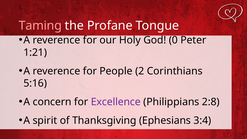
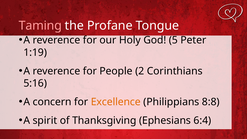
0: 0 -> 5
1:21: 1:21 -> 1:19
Excellence colour: purple -> orange
2:8: 2:8 -> 8:8
3:4: 3:4 -> 6:4
